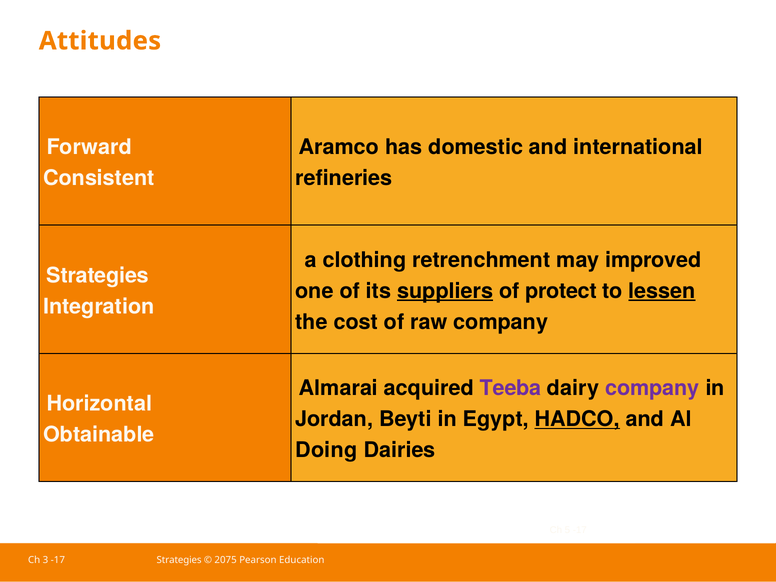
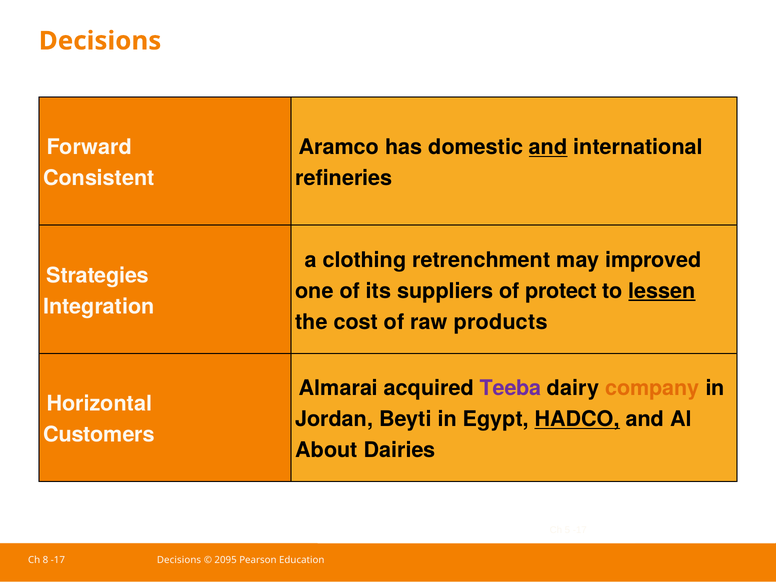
Attitudes at (100, 41): Attitudes -> Decisions
and at (548, 147) underline: none -> present
suppliers underline: present -> none
raw company: company -> products
company at (652, 388) colour: purple -> orange
Obtainable: Obtainable -> Customers
Doing: Doing -> About
3: 3 -> 8
-17 Strategies: Strategies -> Decisions
2075: 2075 -> 2095
